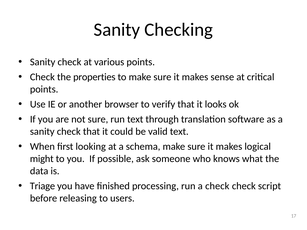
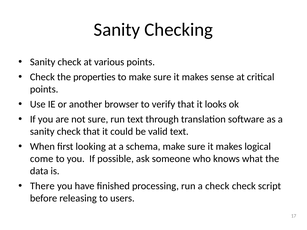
might: might -> come
Triage: Triage -> There
